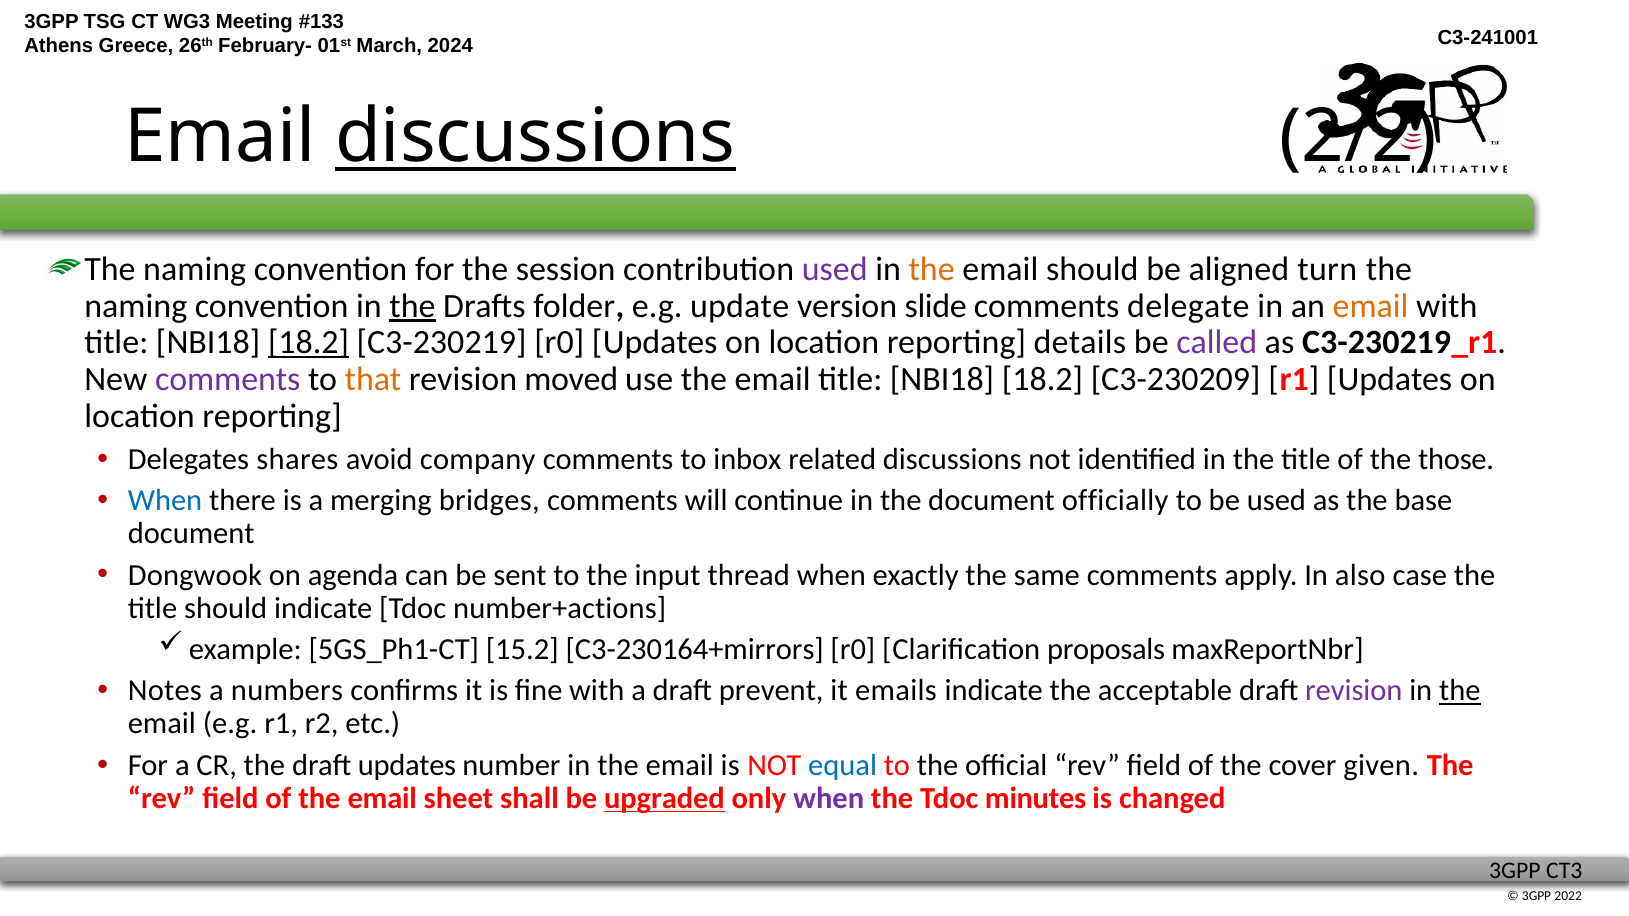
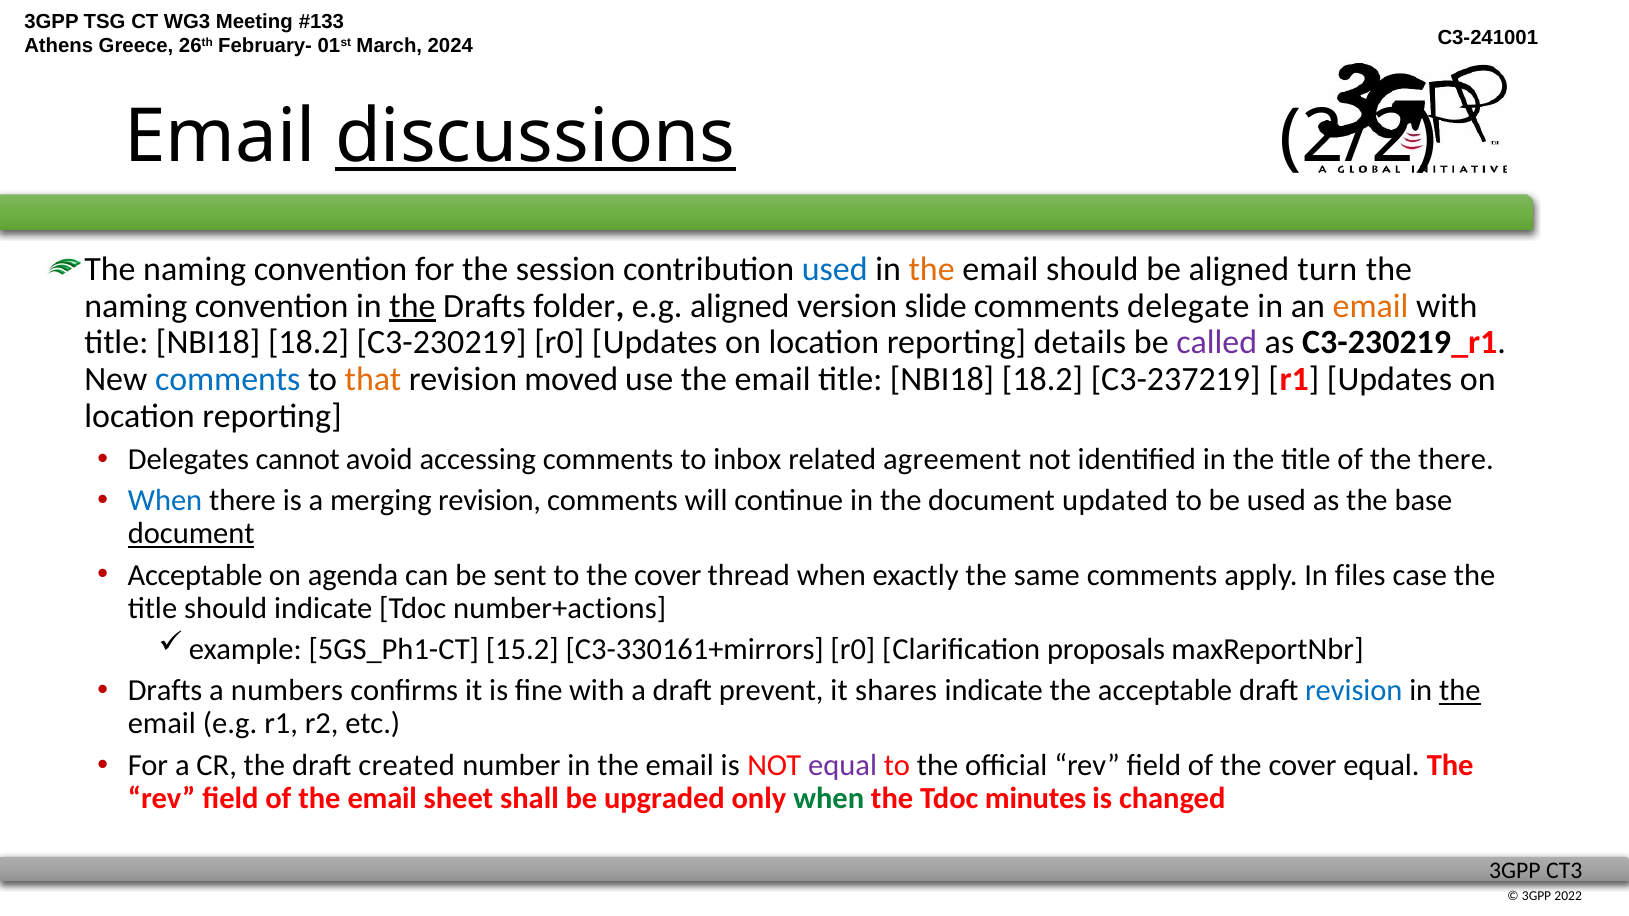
used at (835, 269) colour: purple -> blue
e.g update: update -> aligned
18.2 at (309, 343) underline: present -> none
comments at (228, 379) colour: purple -> blue
C3-230209: C3-230209 -> C3-237219
shares: shares -> cannot
company: company -> accessing
related discussions: discussions -> agreement
the those: those -> there
merging bridges: bridges -> revision
officially: officially -> updated
document at (191, 534) underline: none -> present
Dongwook at (195, 575): Dongwook -> Acceptable
to the input: input -> cover
also: also -> files
C3-230164+mirrors: C3-230164+mirrors -> C3-330161+mirrors
Notes at (165, 691): Notes -> Drafts
emails: emails -> shares
revision at (1354, 691) colour: purple -> blue
draft updates: updates -> created
equal at (843, 766) colour: blue -> purple
cover given: given -> equal
upgraded underline: present -> none
when at (829, 799) colour: purple -> green
